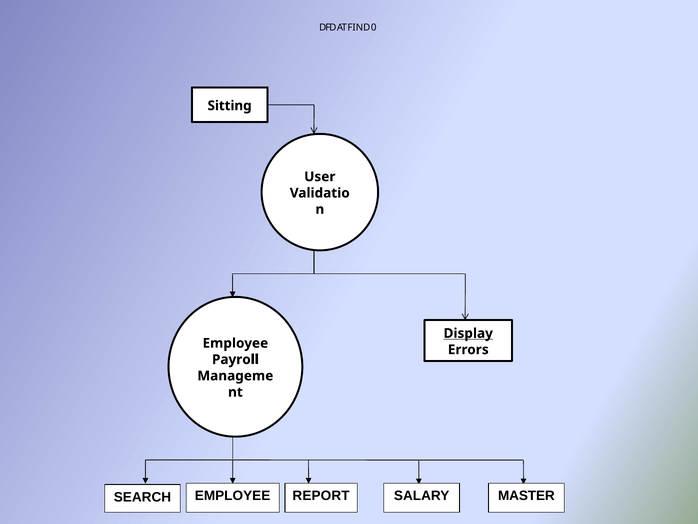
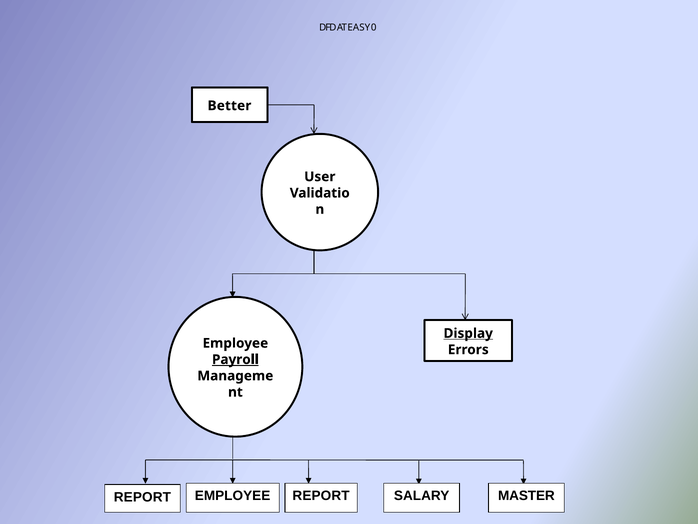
FIND: FIND -> EASY
Sitting: Sitting -> Better
Payroll underline: none -> present
SEARCH at (142, 497): SEARCH -> REPORT
